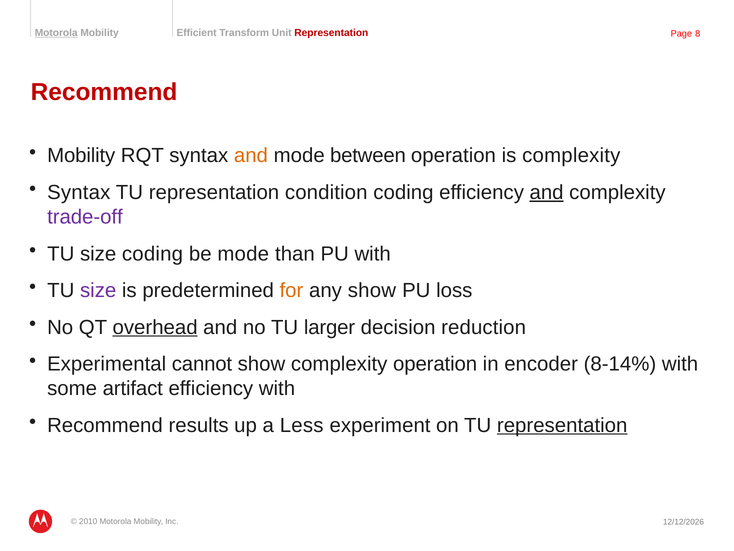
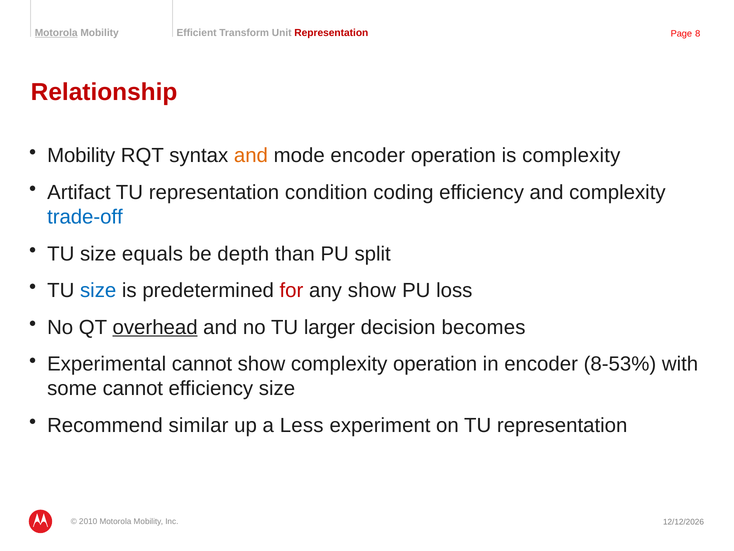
Recommend at (104, 92): Recommend -> Relationship
mode between: between -> encoder
Syntax at (79, 192): Syntax -> Artifact
and at (547, 192) underline: present -> none
trade-off colour: purple -> blue
size coding: coding -> equals
be mode: mode -> depth
PU with: with -> split
size at (98, 290) colour: purple -> blue
for colour: orange -> red
reduction: reduction -> becomes
8-14%: 8-14% -> 8-53%
some artifact: artifact -> cannot
efficiency with: with -> size
results: results -> similar
representation at (562, 425) underline: present -> none
